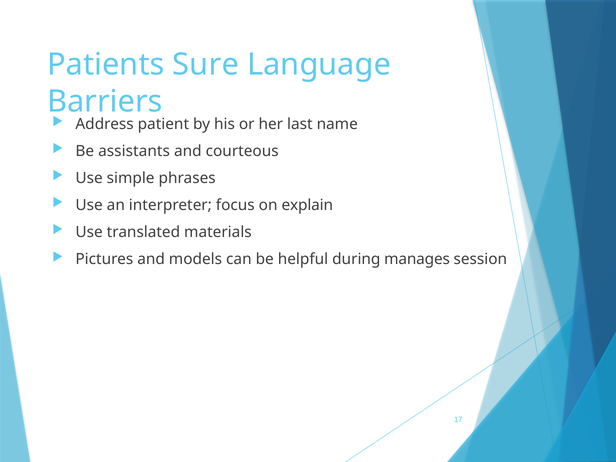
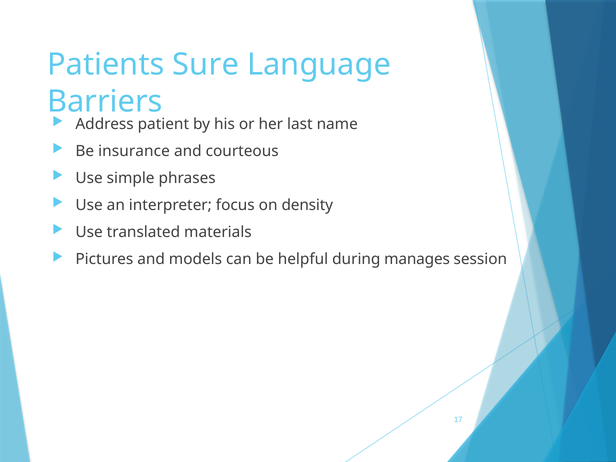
assistants: assistants -> insurance
explain: explain -> density
